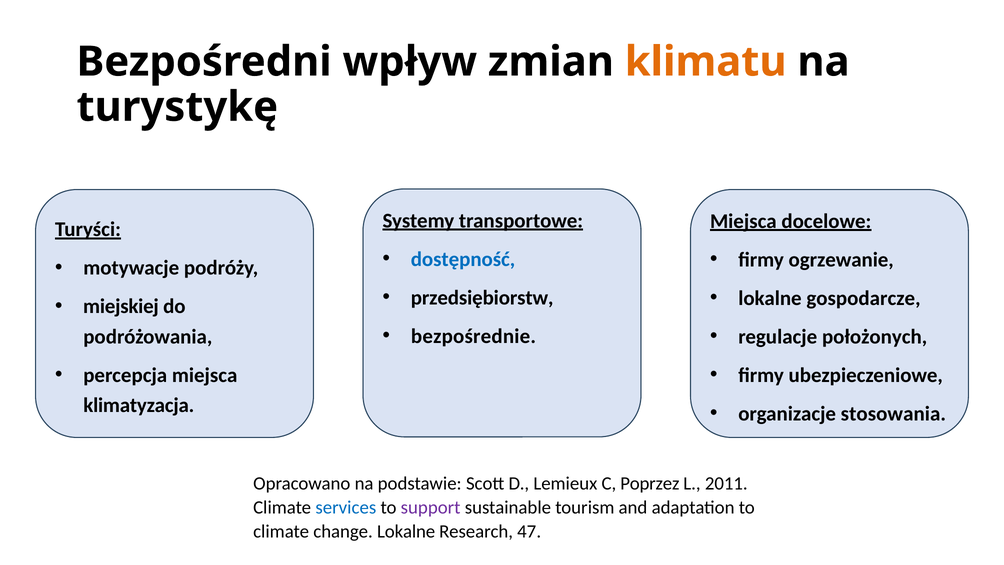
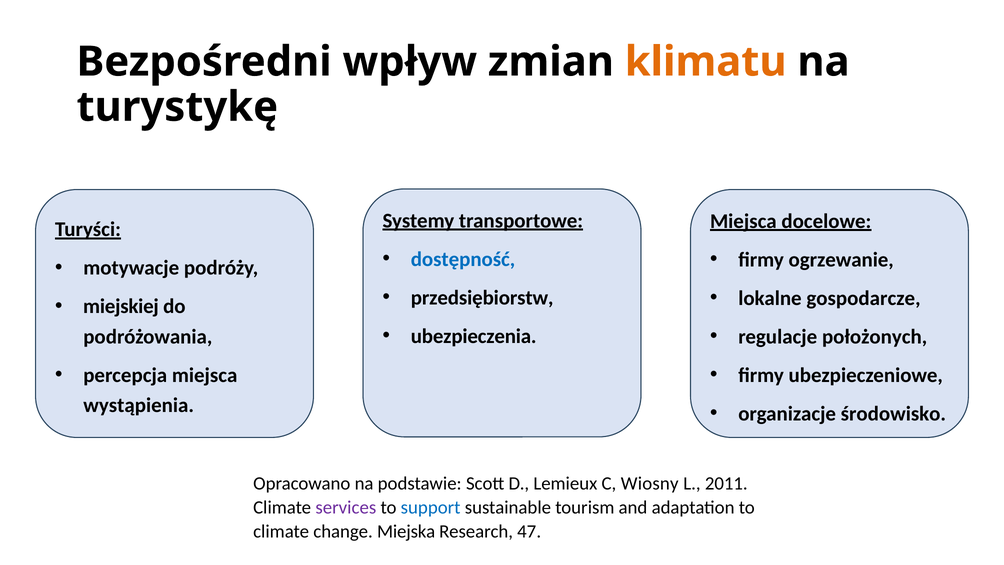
bezpośrednie: bezpośrednie -> ubezpieczenia
klimatyzacja: klimatyzacja -> wystąpienia
stosowania: stosowania -> środowisko
Poprzez: Poprzez -> Wiosny
services colour: blue -> purple
support colour: purple -> blue
change Lokalne: Lokalne -> Miejska
